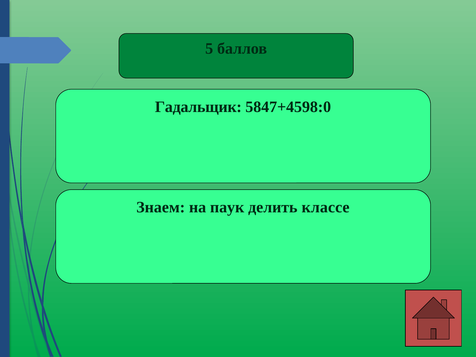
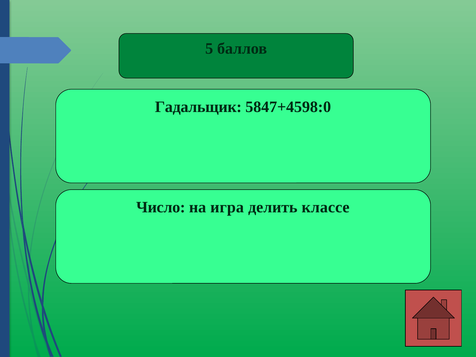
Знаем: Знаем -> Число
паук: паук -> игра
